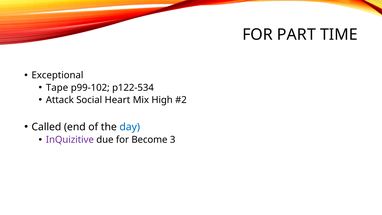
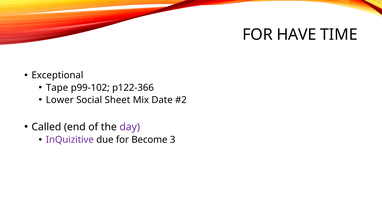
PART: PART -> HAVE
p122-534: p122-534 -> p122-366
Attack: Attack -> Lower
Heart: Heart -> Sheet
High: High -> Date
day colour: blue -> purple
